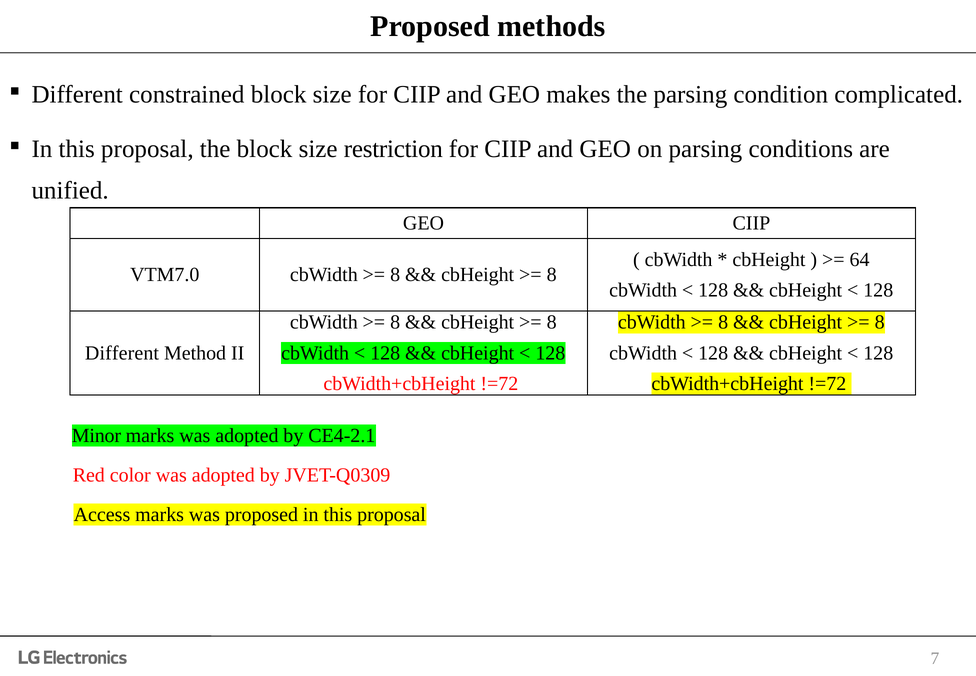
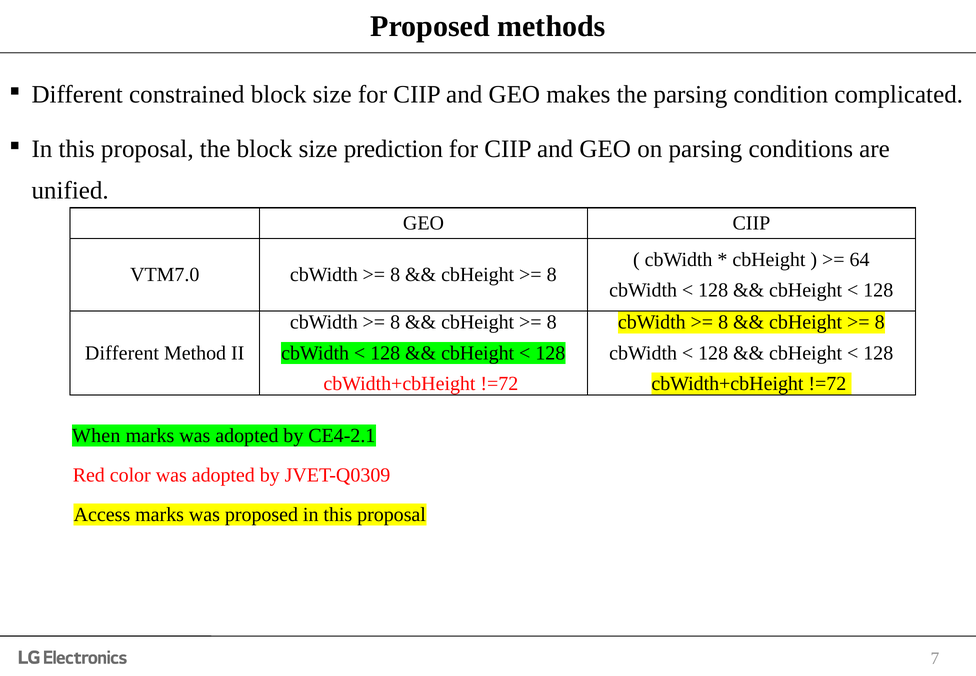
restriction: restriction -> prediction
Minor: Minor -> When
